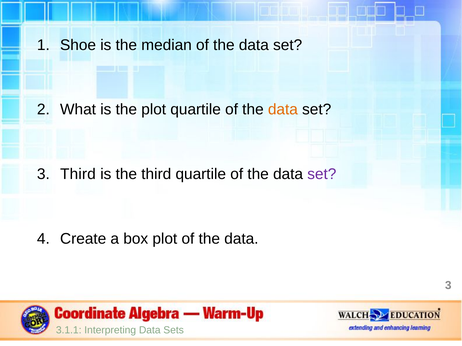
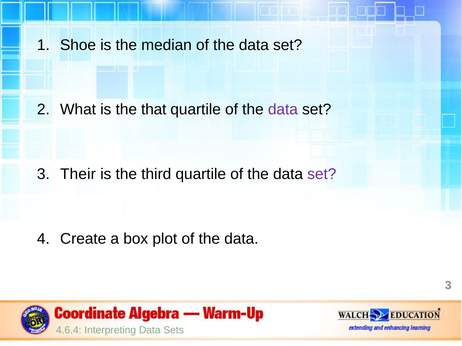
the plot: plot -> that
data at (283, 110) colour: orange -> purple
3 Third: Third -> Their
3.1.1: 3.1.1 -> 4.6.4
